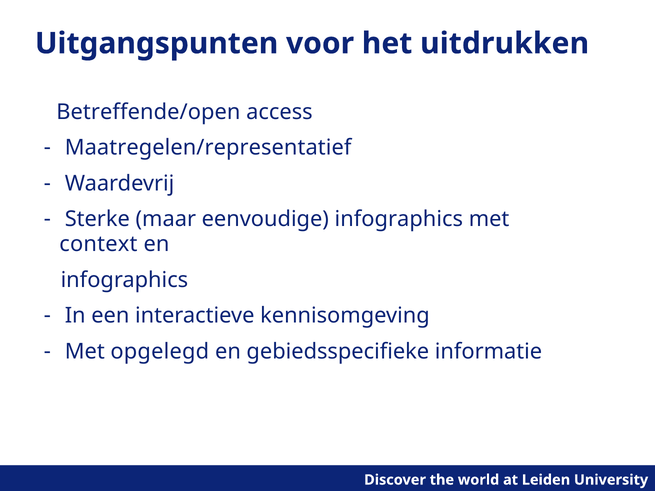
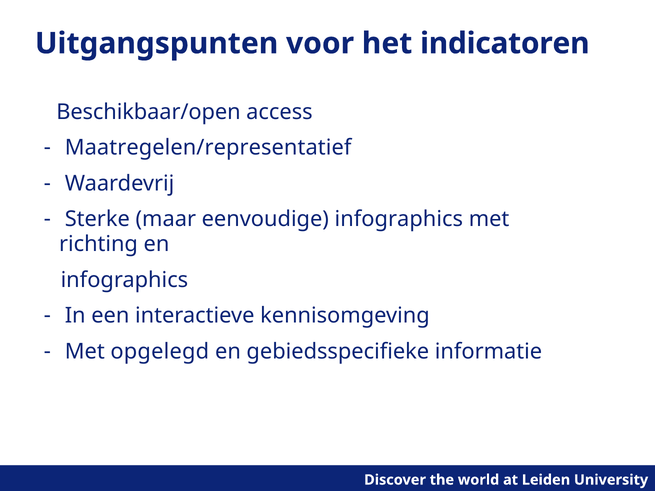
uitdrukken: uitdrukken -> indicatoren
Betreffende/open: Betreffende/open -> Beschikbaar/open
context: context -> richting
